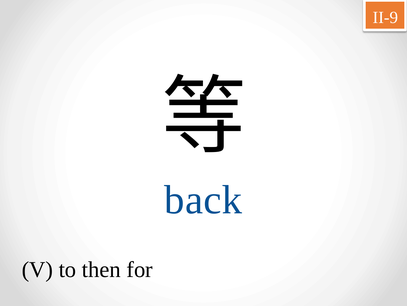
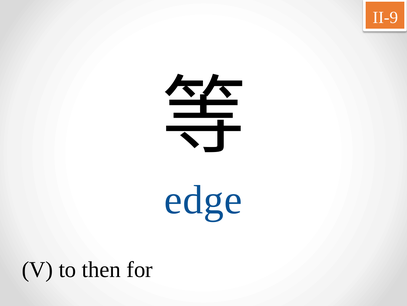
back: back -> edge
